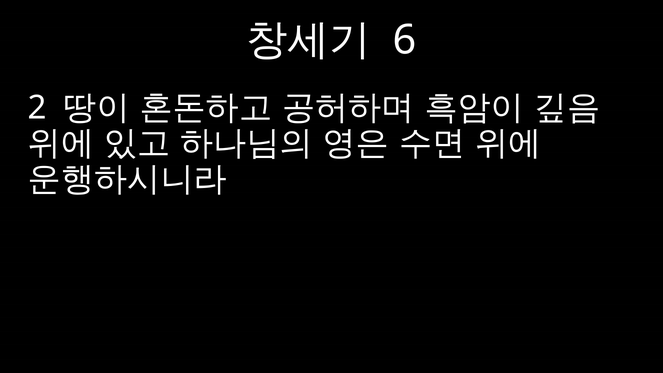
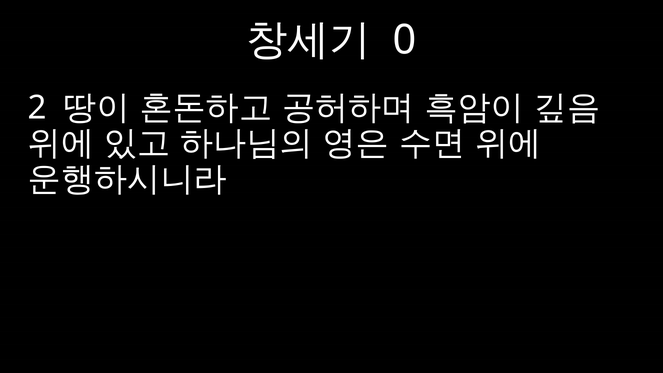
6: 6 -> 0
